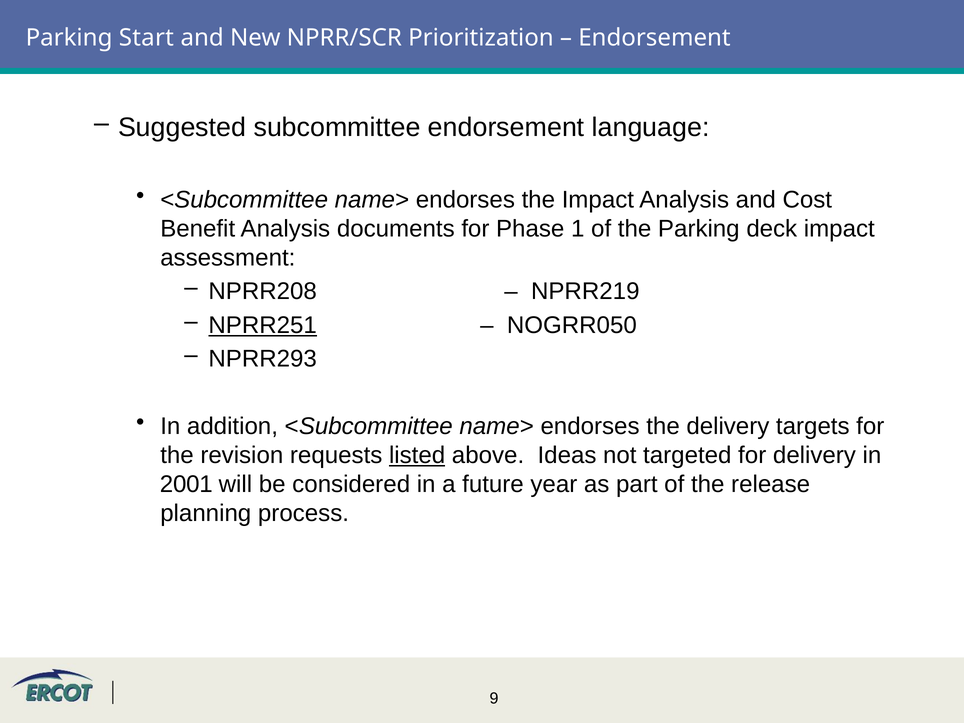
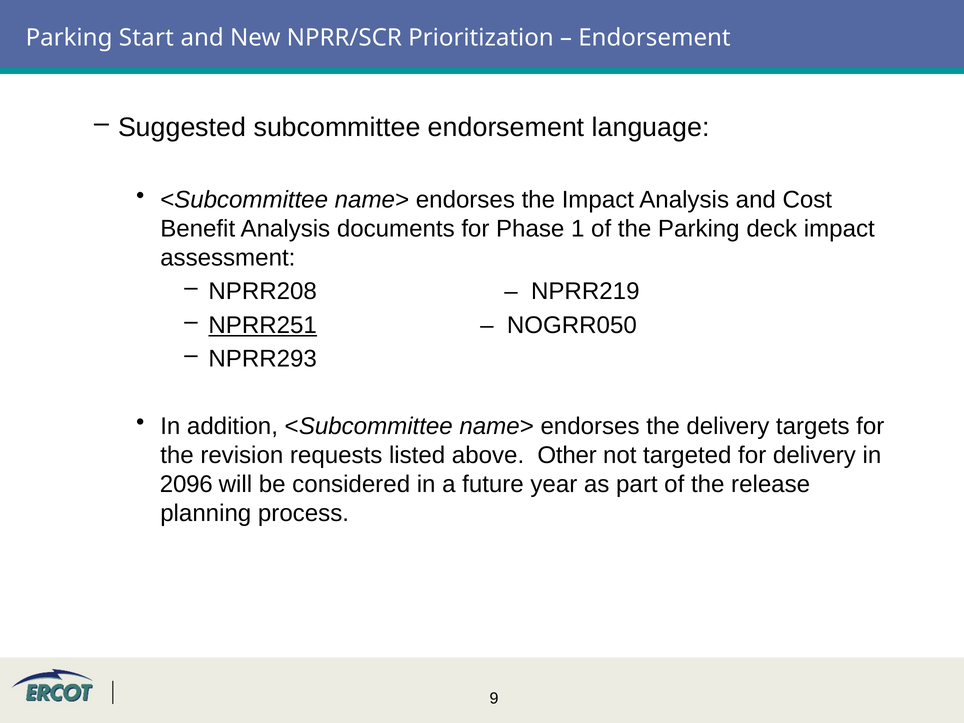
listed underline: present -> none
Ideas: Ideas -> Other
2001: 2001 -> 2096
